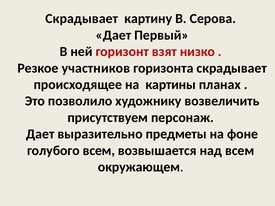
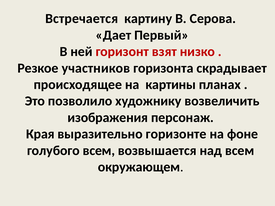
Скрадывает at (82, 19): Скрадывает -> Встречается
присутствуем: присутствуем -> изображения
Дает at (40, 134): Дает -> Края
предметы: предметы -> горизонте
